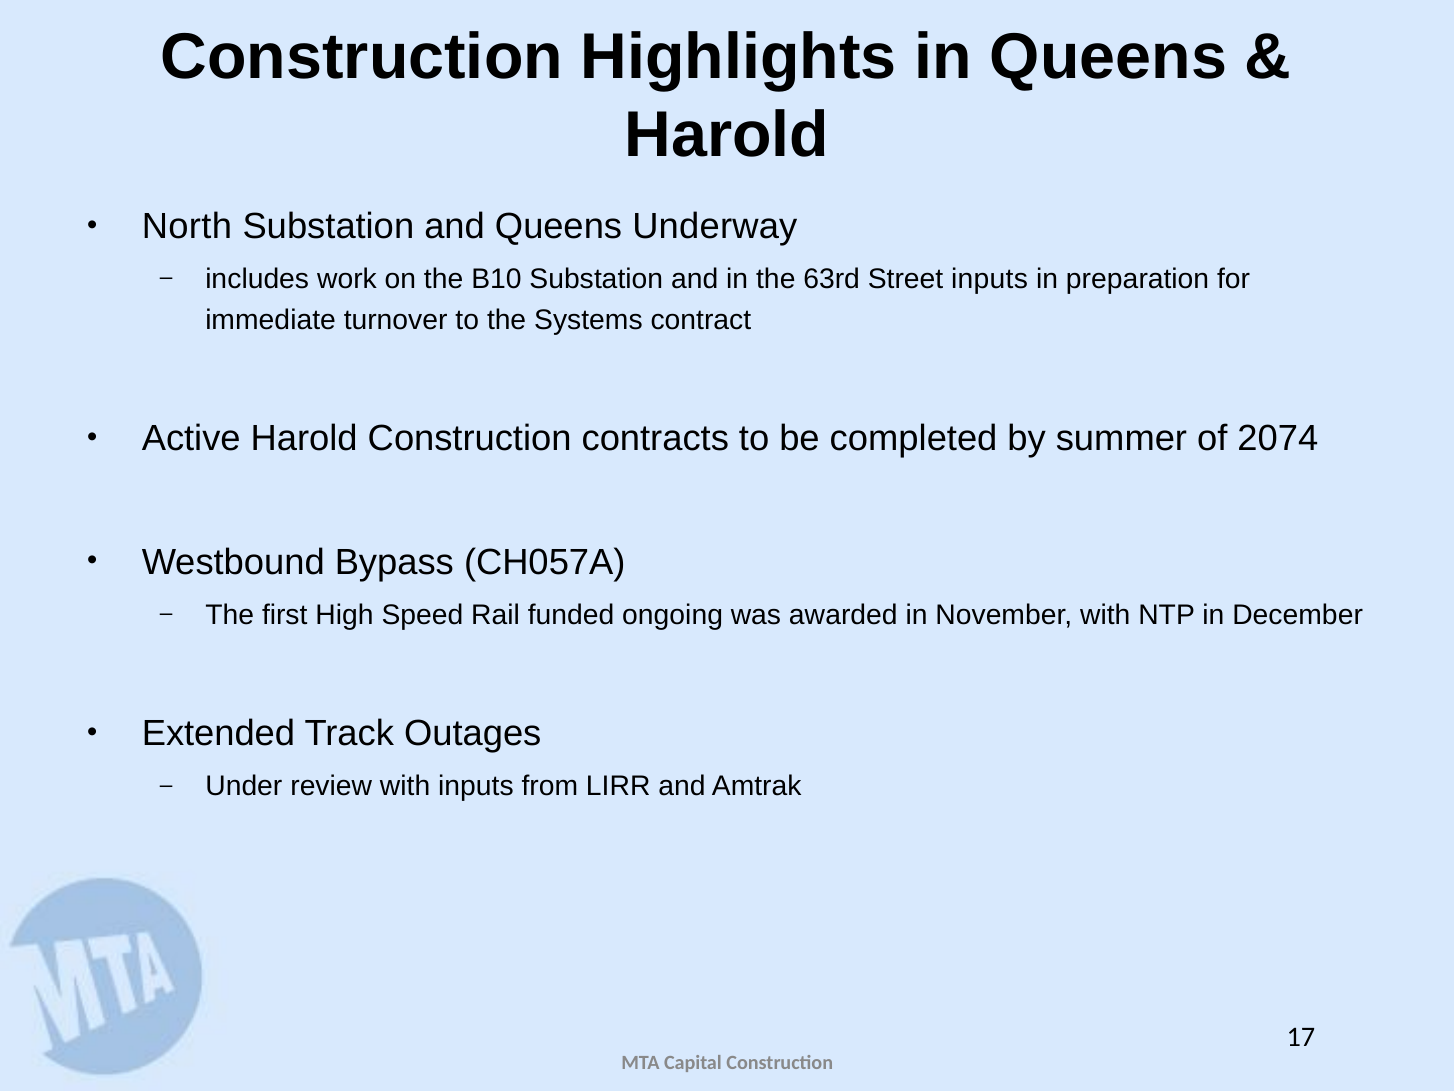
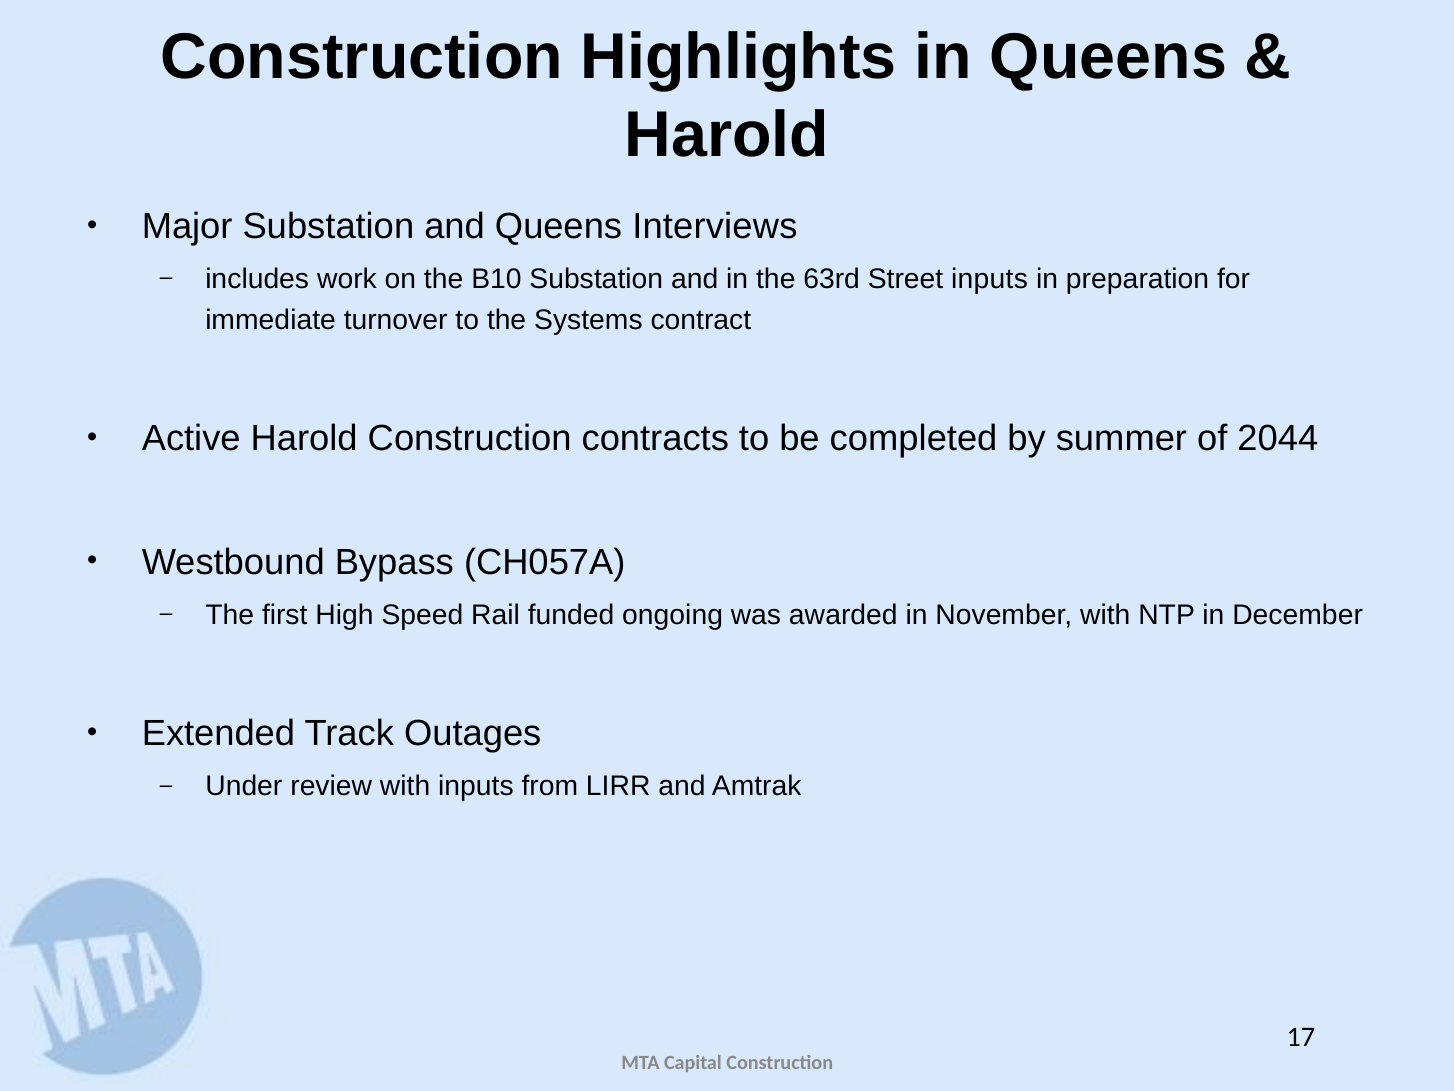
North: North -> Major
Underway: Underway -> Interviews
2074: 2074 -> 2044
